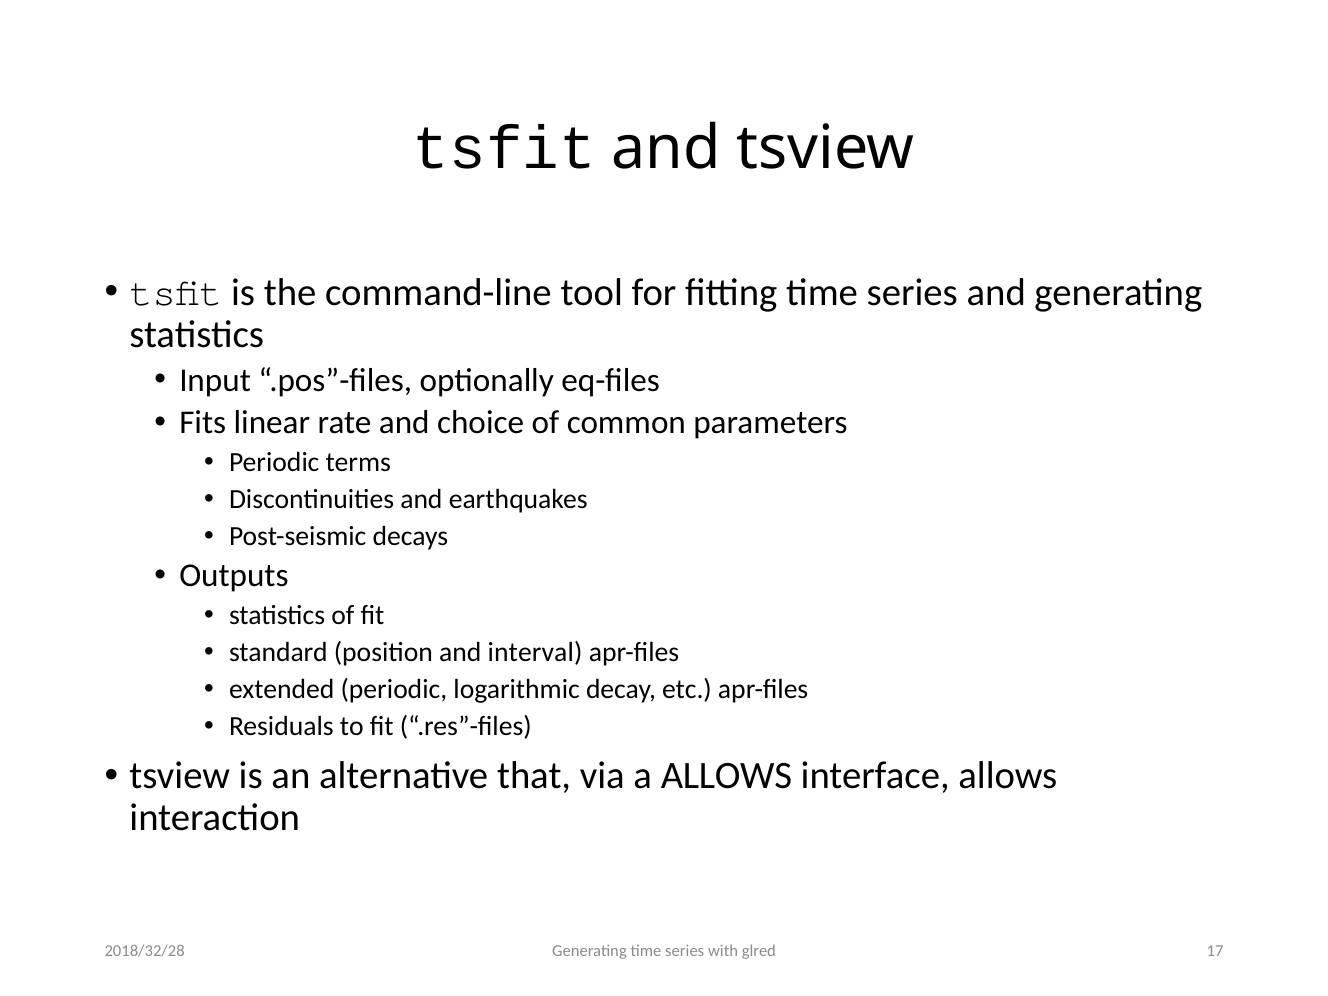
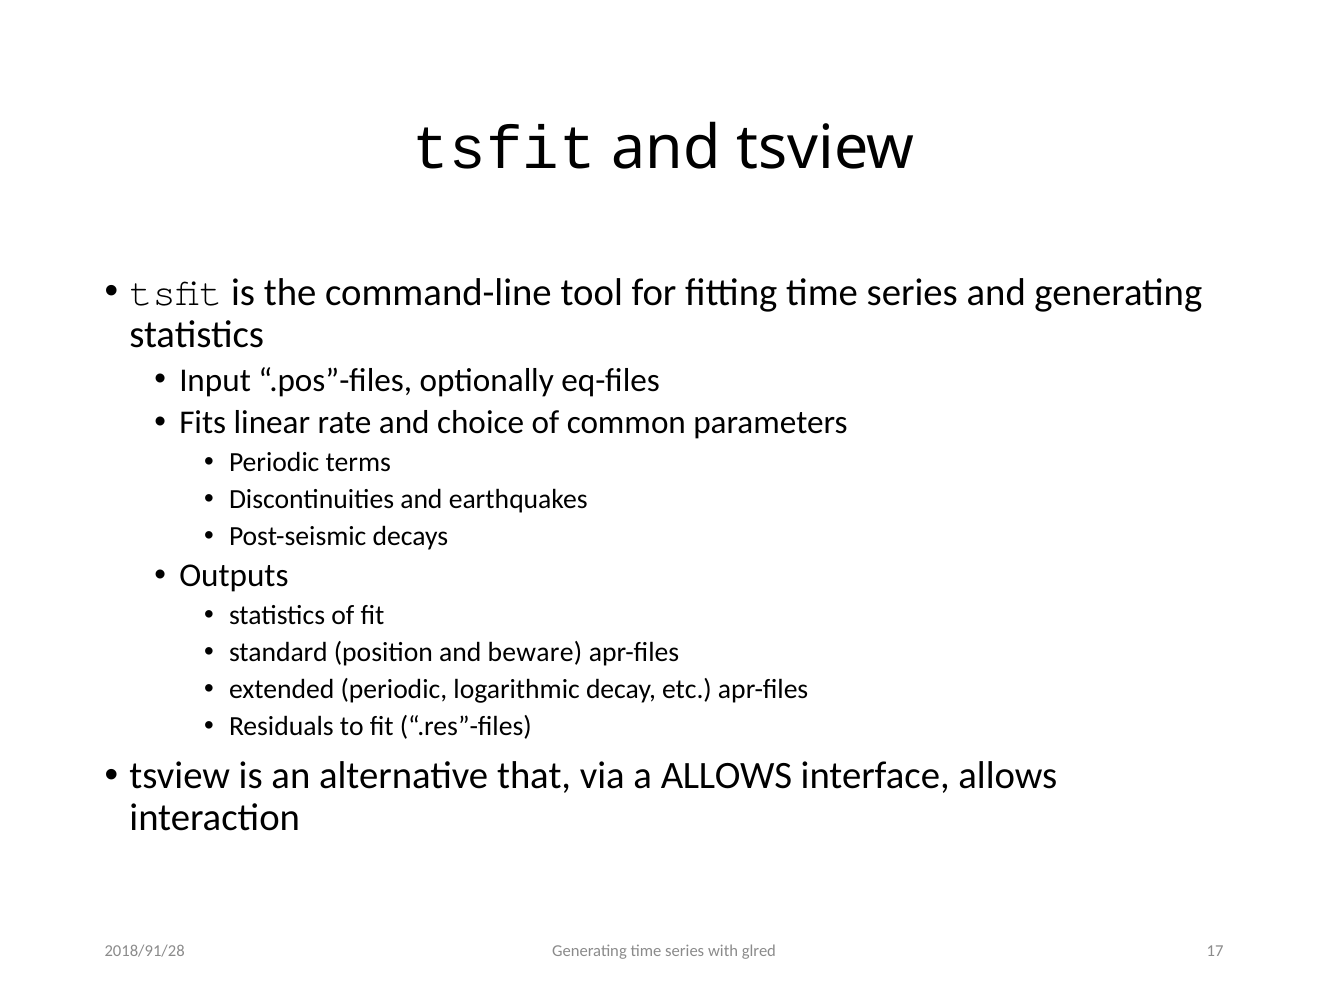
interval: interval -> beware
2018/32/28: 2018/32/28 -> 2018/91/28
